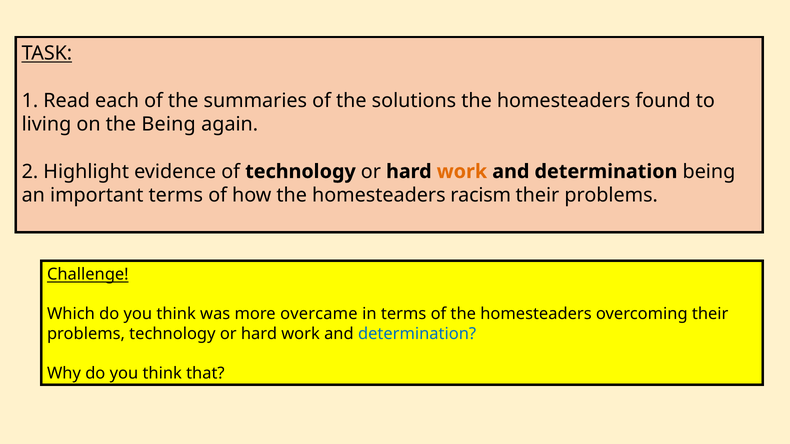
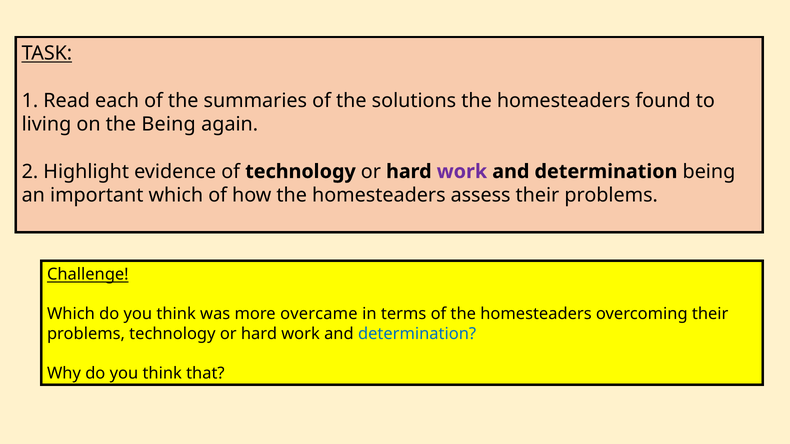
work at (462, 172) colour: orange -> purple
important terms: terms -> which
racism: racism -> assess
